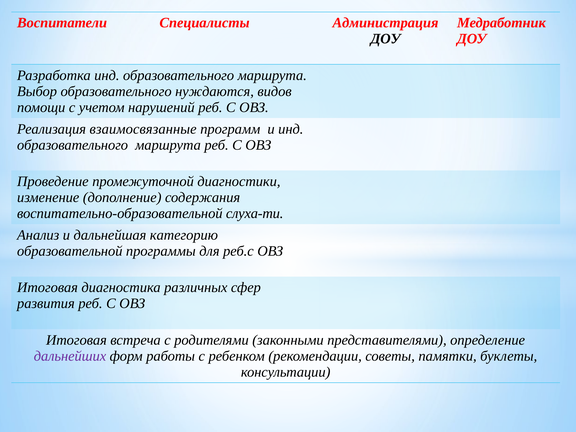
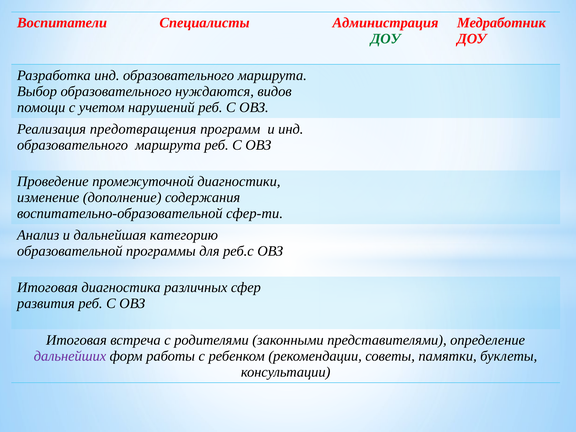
ДОУ at (386, 39) colour: black -> green
взаимосвязанные: взаимосвязанные -> предотвращения
слуха-ти: слуха-ти -> сфер-ти
